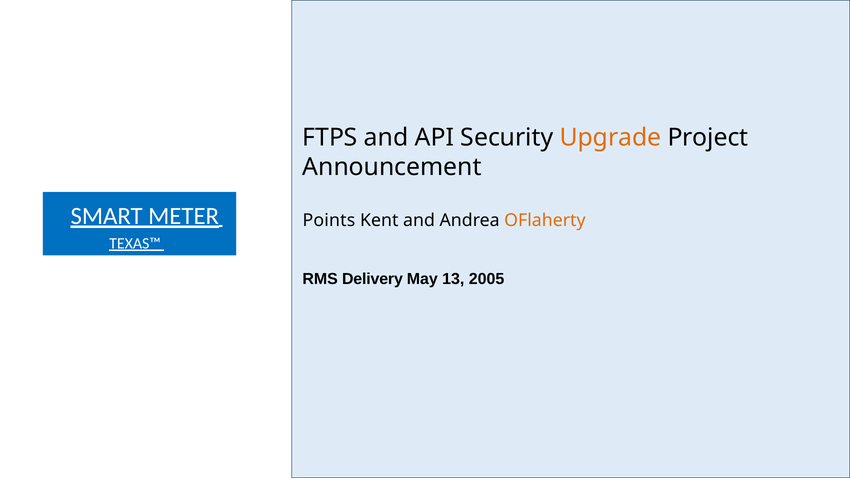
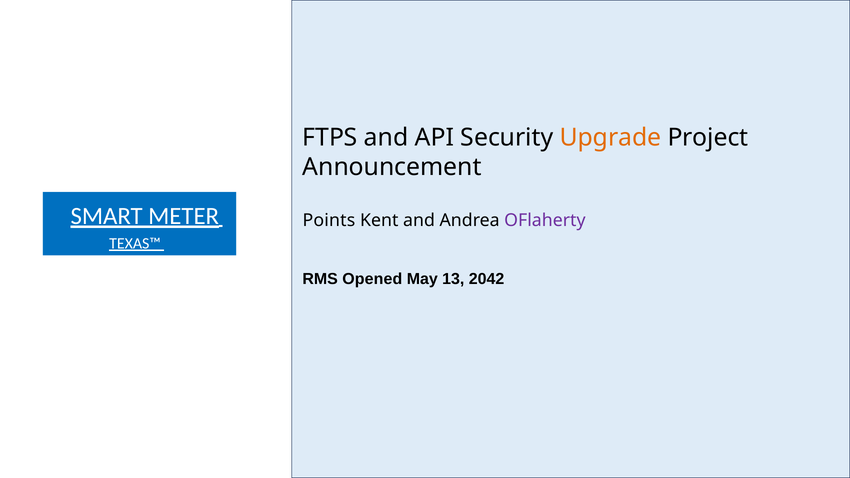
OFlaherty colour: orange -> purple
Delivery: Delivery -> Opened
2005: 2005 -> 2042
